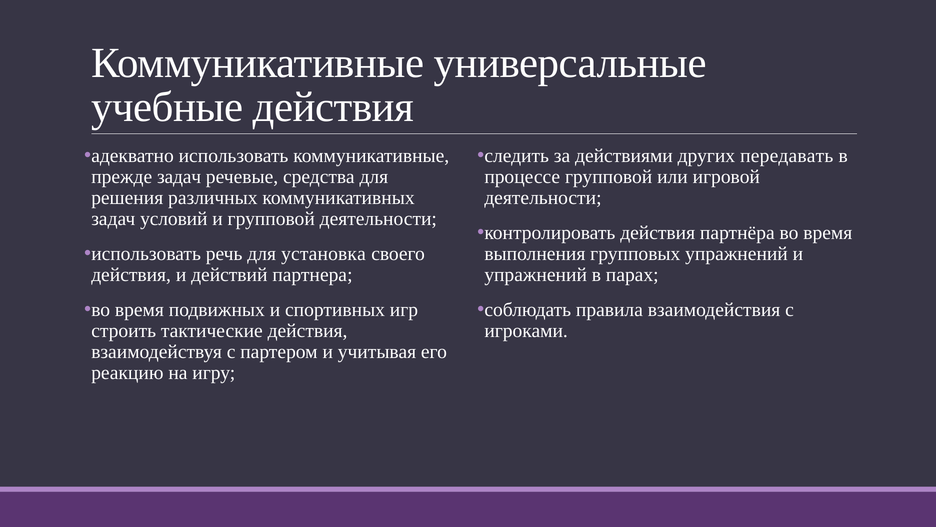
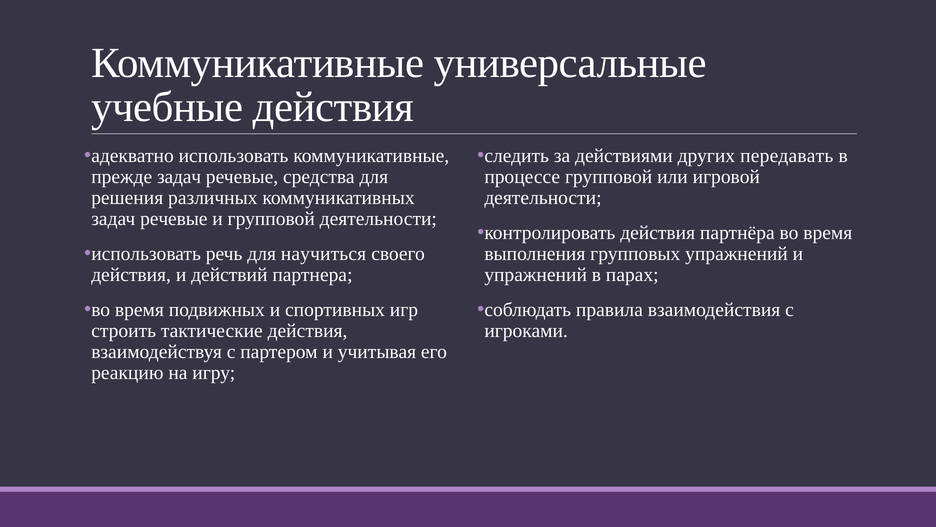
условий at (174, 219): условий -> речевые
установка: установка -> научиться
